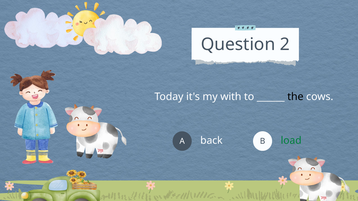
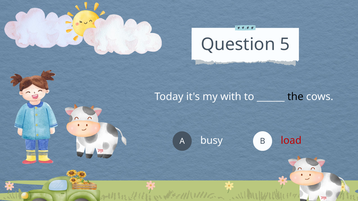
2: 2 -> 5
load colour: green -> red
back: back -> busy
